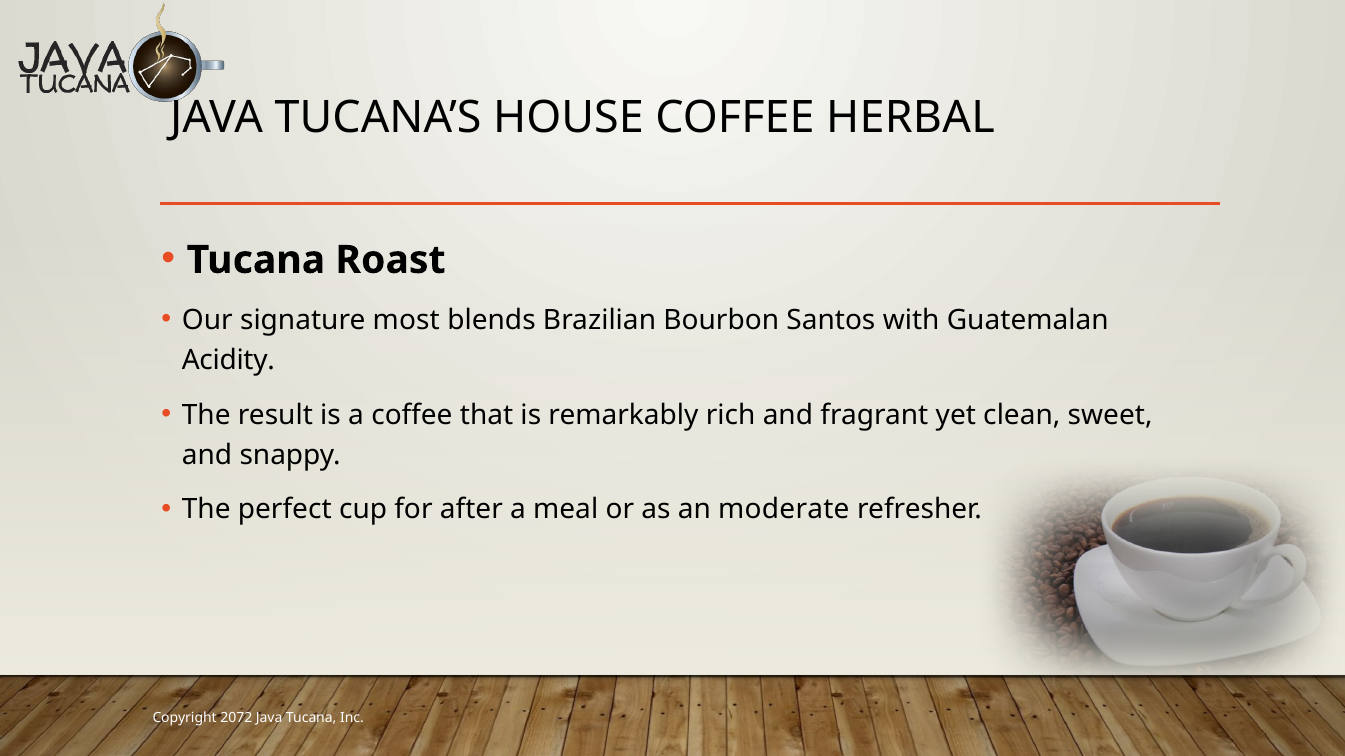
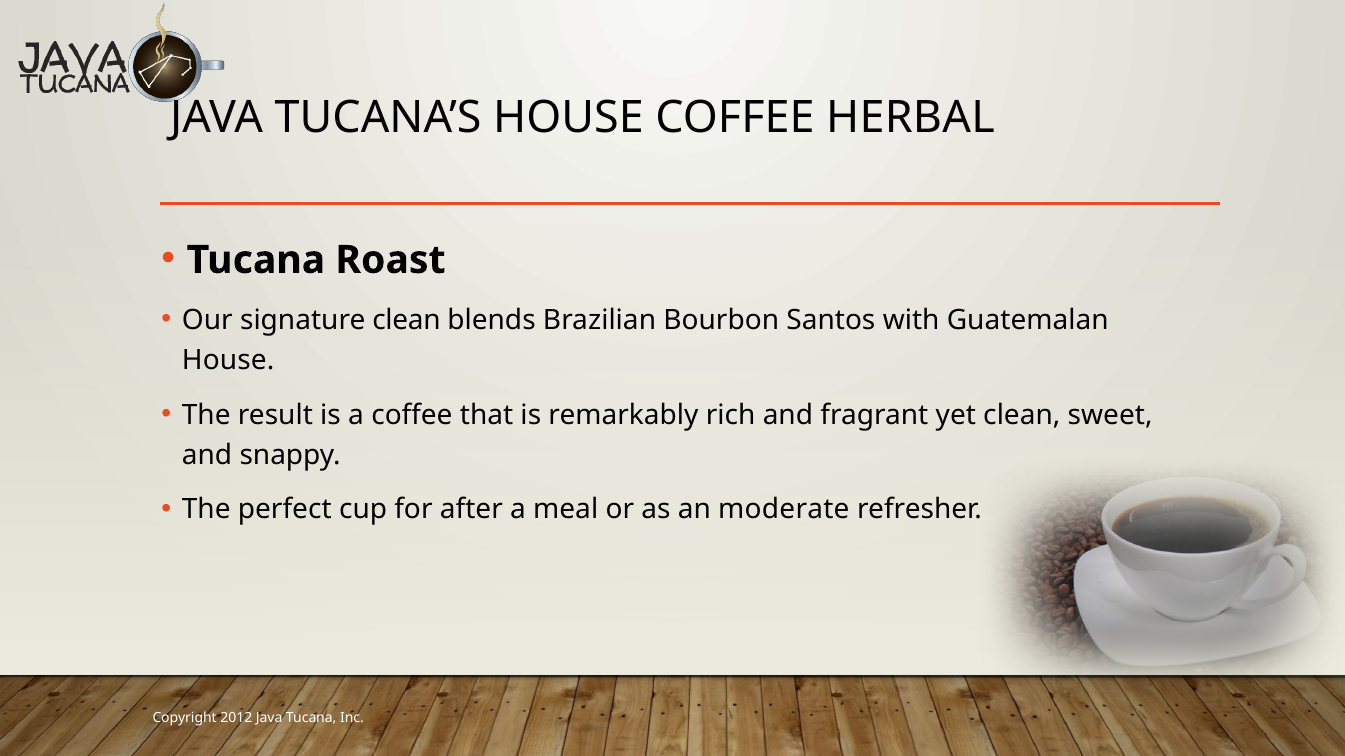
signature most: most -> clean
Acidity at (228, 361): Acidity -> House
2072: 2072 -> 2012
